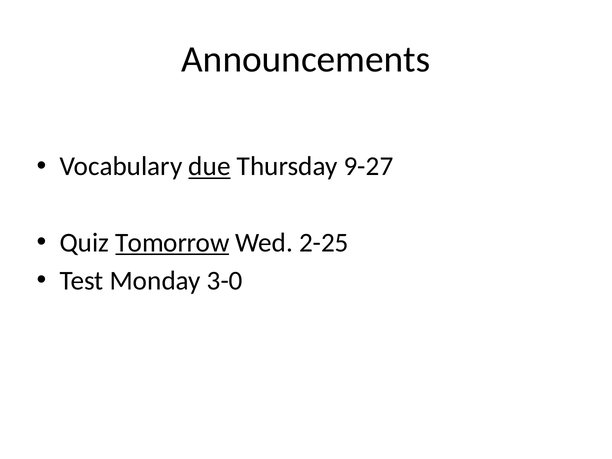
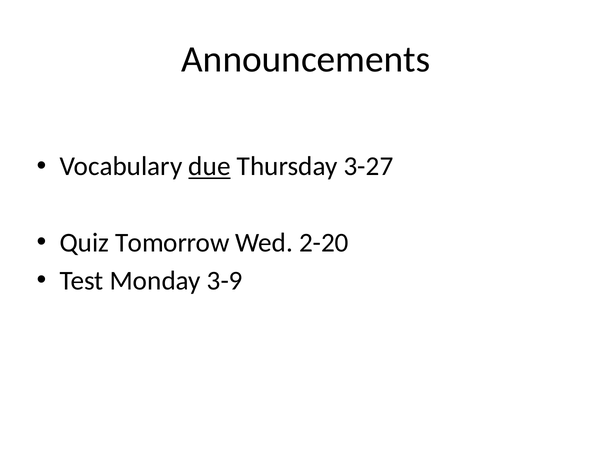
9-27: 9-27 -> 3-27
Tomorrow underline: present -> none
2-25: 2-25 -> 2-20
3-0: 3-0 -> 3-9
